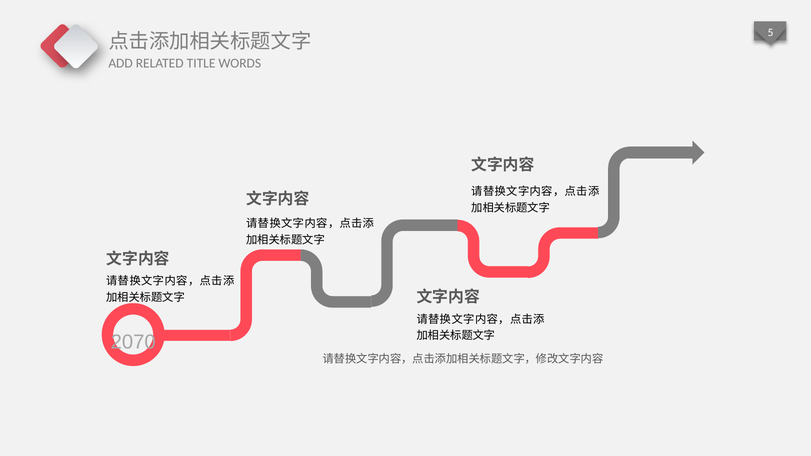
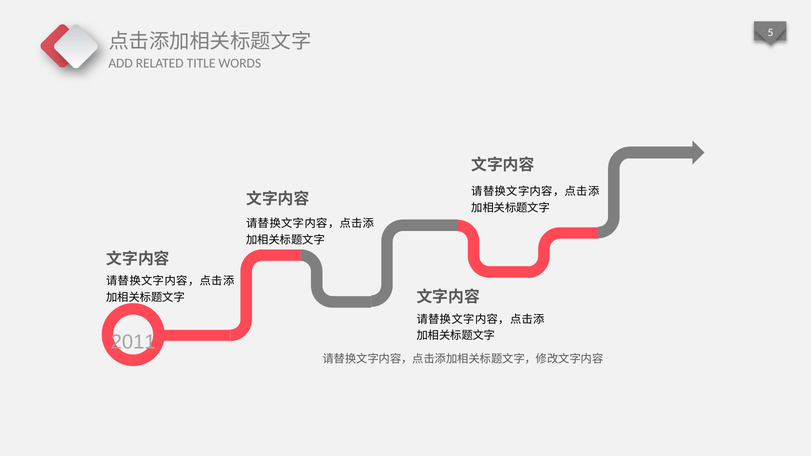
2070: 2070 -> 2011
